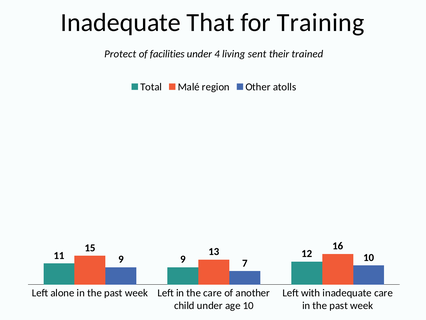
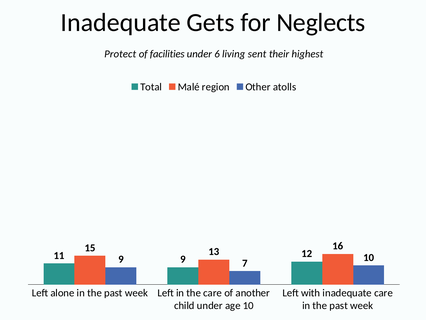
That: That -> Gets
Training: Training -> Neglects
4: 4 -> 6
trained: trained -> highest
